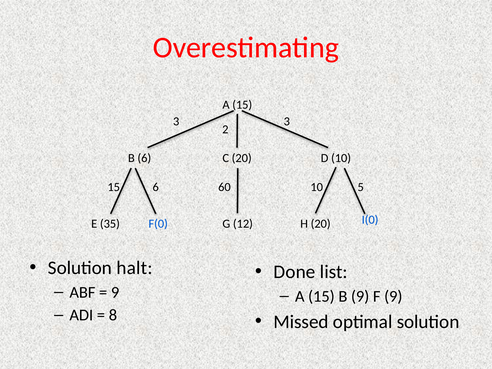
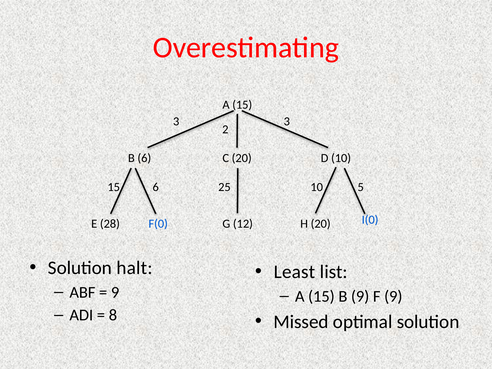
60: 60 -> 25
35: 35 -> 28
Done: Done -> Least
